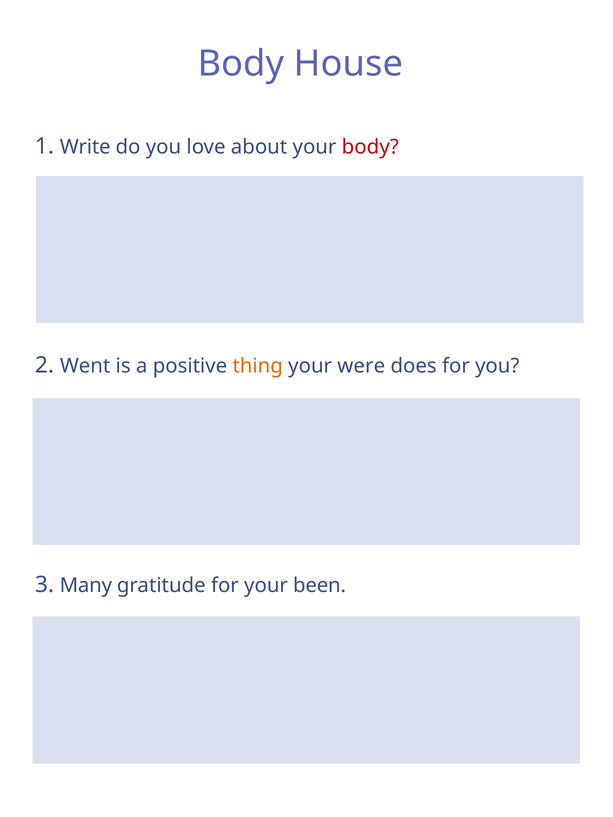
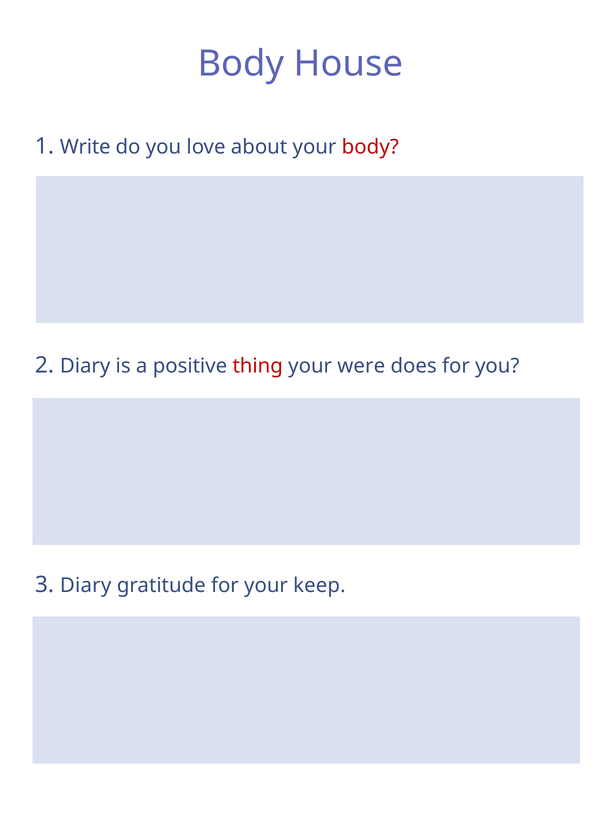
2 Went: Went -> Diary
thing colour: orange -> red
3 Many: Many -> Diary
been: been -> keep
